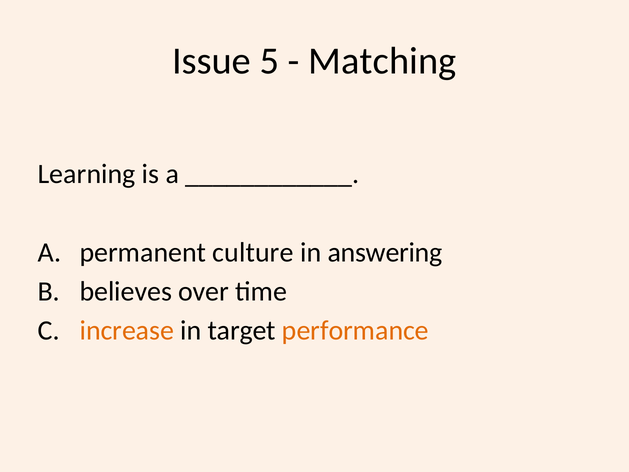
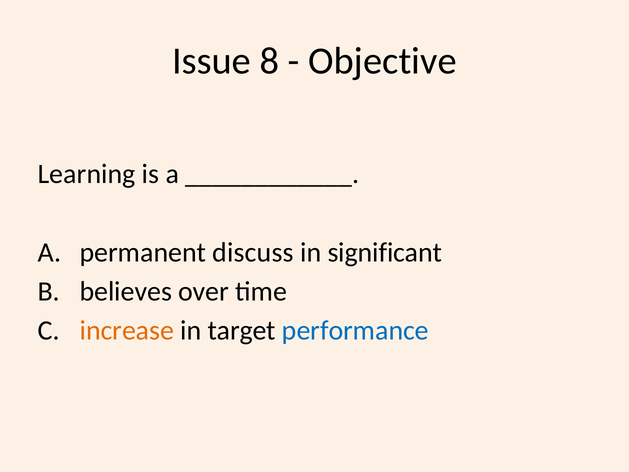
5: 5 -> 8
Matching: Matching -> Objective
culture: culture -> discuss
answering: answering -> significant
performance colour: orange -> blue
